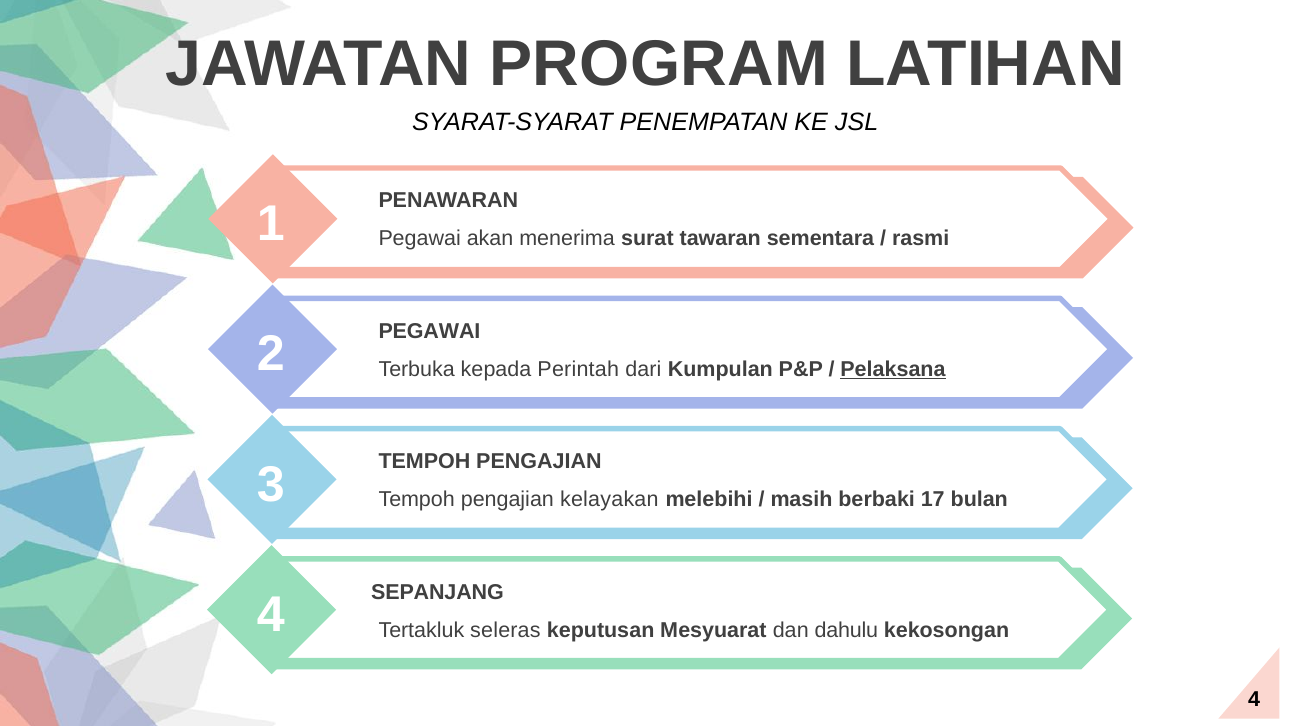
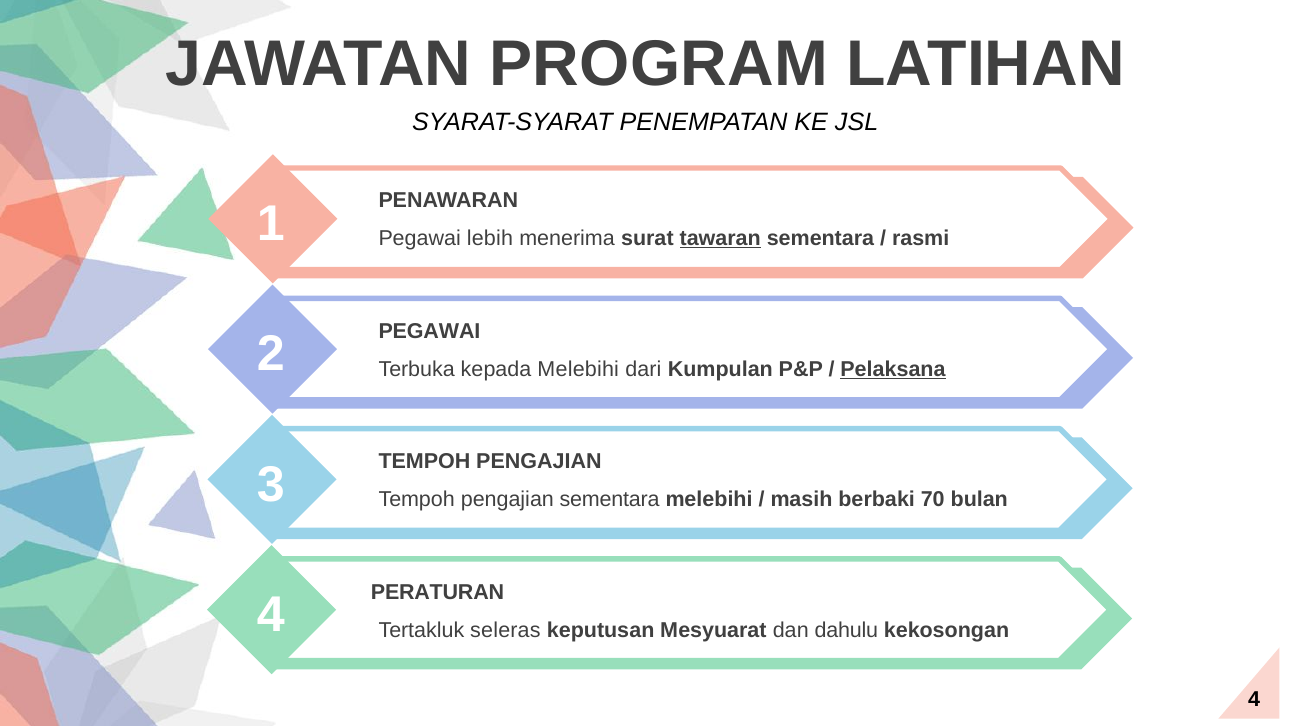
akan: akan -> lebih
tawaran underline: none -> present
kepada Perintah: Perintah -> Melebihi
pengajian kelayakan: kelayakan -> sementara
17: 17 -> 70
SEPANJANG: SEPANJANG -> PERATURAN
